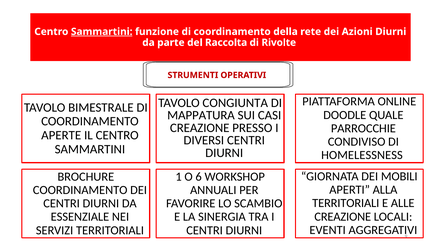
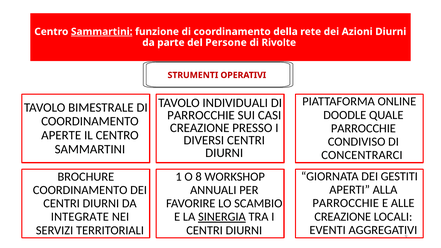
Raccolta: Raccolta -> Persone
CONGIUNTA: CONGIUNTA -> INDIVIDUALI
MAPPATURA at (201, 115): MAPPATURA -> PARROCCHIE
HOMELESSNESS: HOMELESSNESS -> CONCENTRARCI
MOBILI: MOBILI -> GESTITI
6: 6 -> 8
TERRITORIALI at (346, 203): TERRITORIALI -> PARROCCHIE
ESSENZIALE: ESSENZIALE -> INTEGRATE
SINERGIA underline: none -> present
